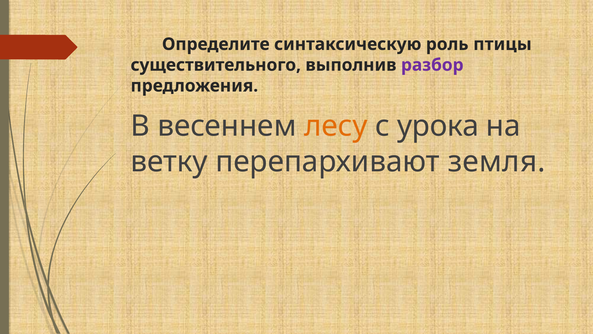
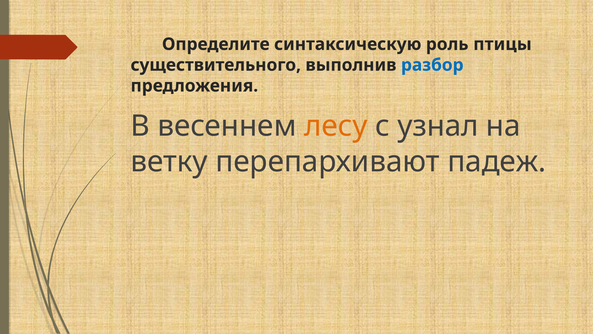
разбор colour: purple -> blue
урока: урока -> узнал
земля: земля -> падеж
